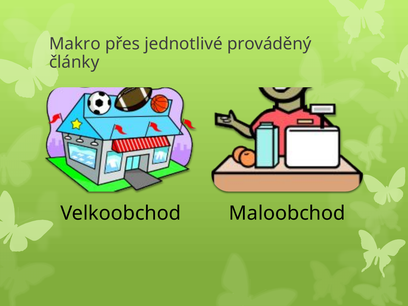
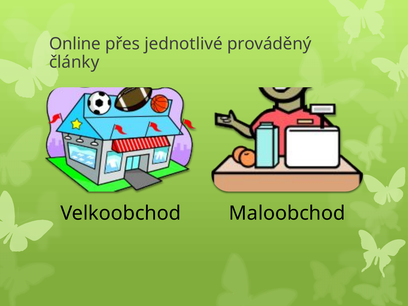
Makro: Makro -> Online
